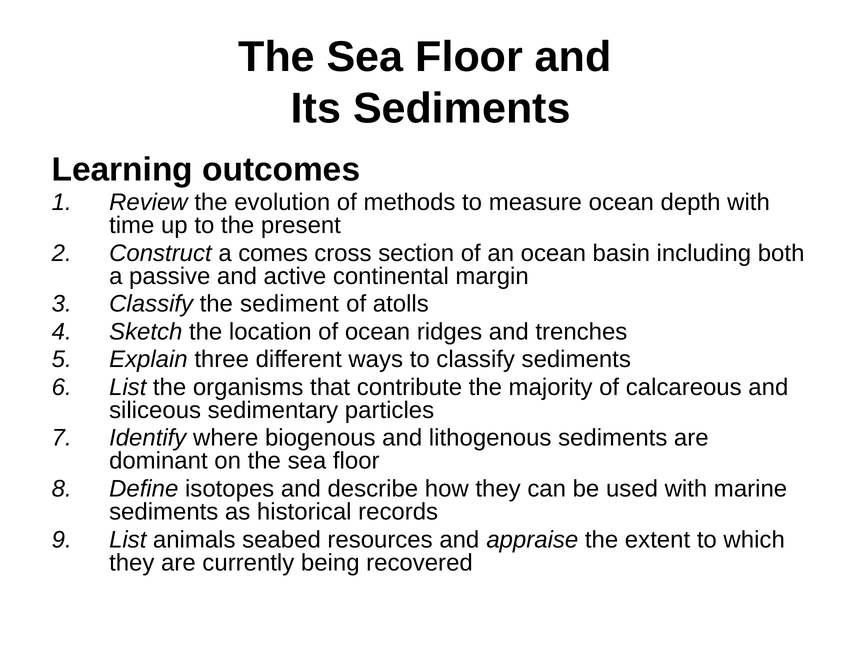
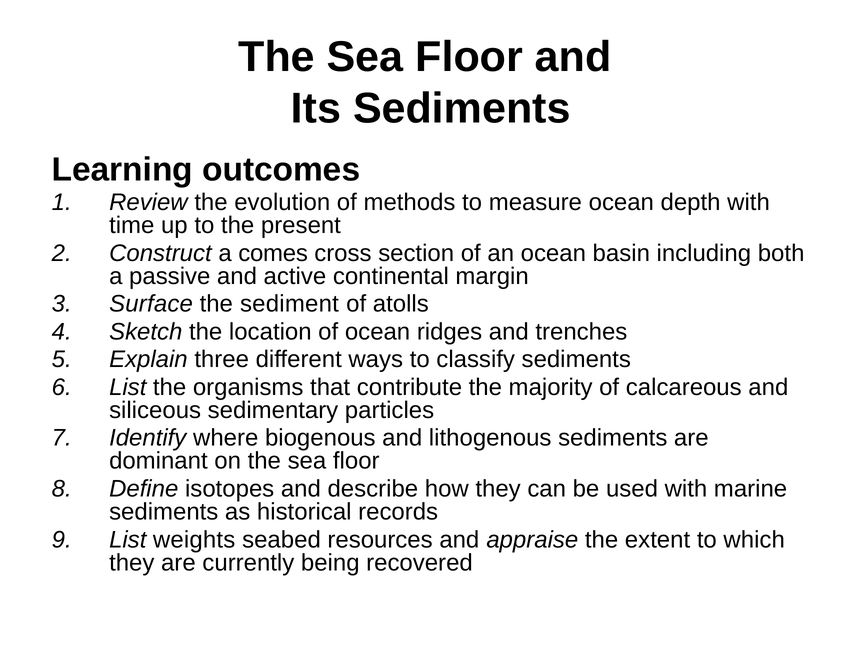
Classify at (151, 304): Classify -> Surface
animals: animals -> weights
